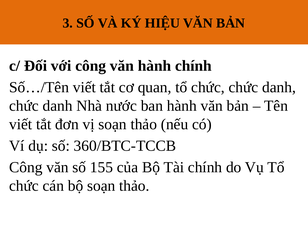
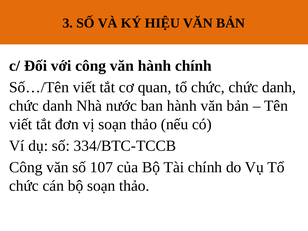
360/BTC-TCCB: 360/BTC-TCCB -> 334/BTC-TCCB
155: 155 -> 107
